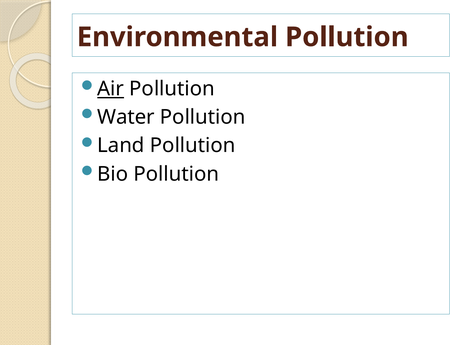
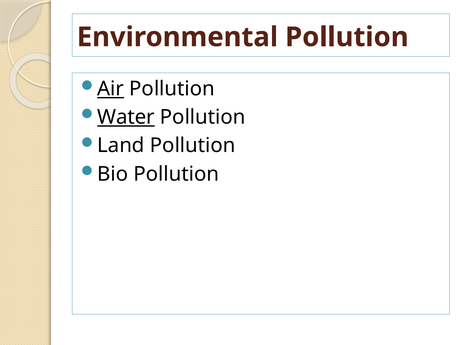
Water underline: none -> present
